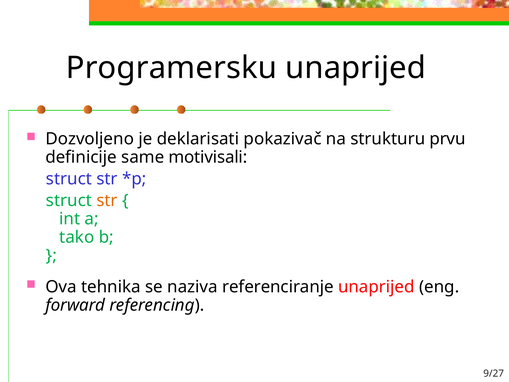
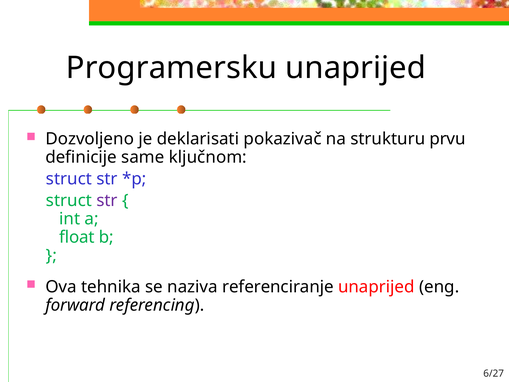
motivisali: motivisali -> ključnom
str at (107, 201) colour: orange -> purple
tako: tako -> float
9/27: 9/27 -> 6/27
